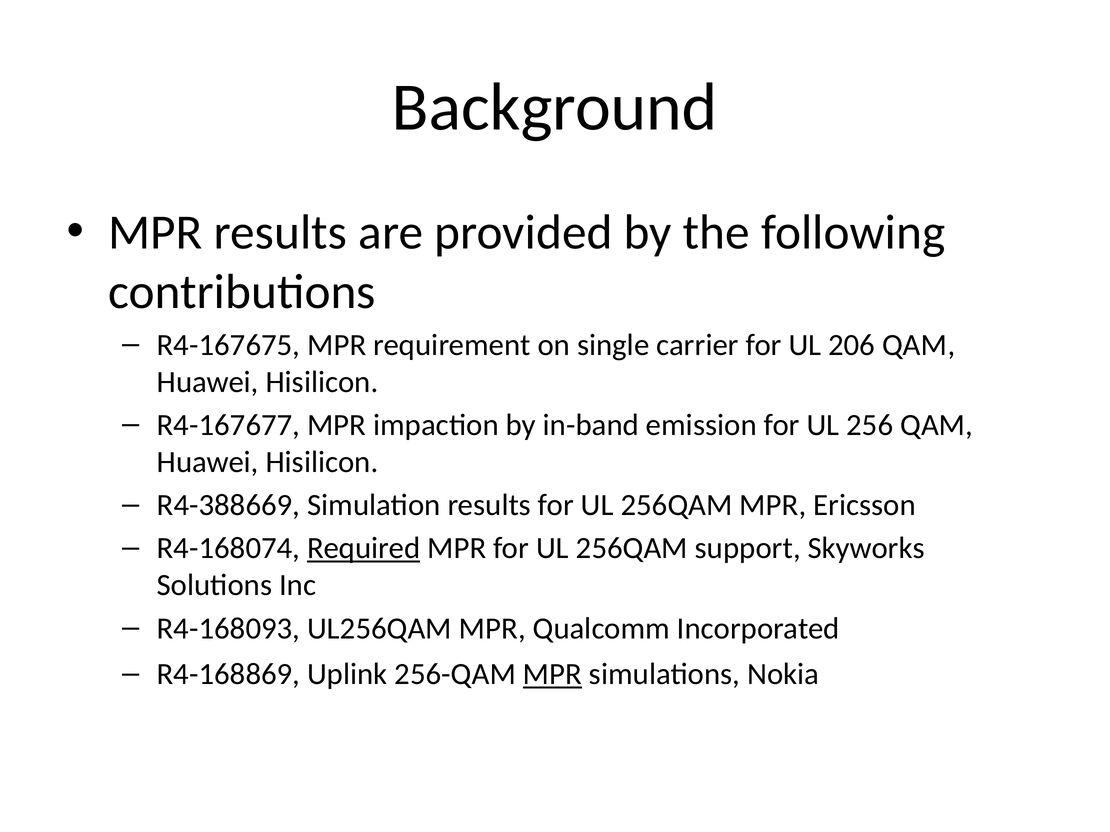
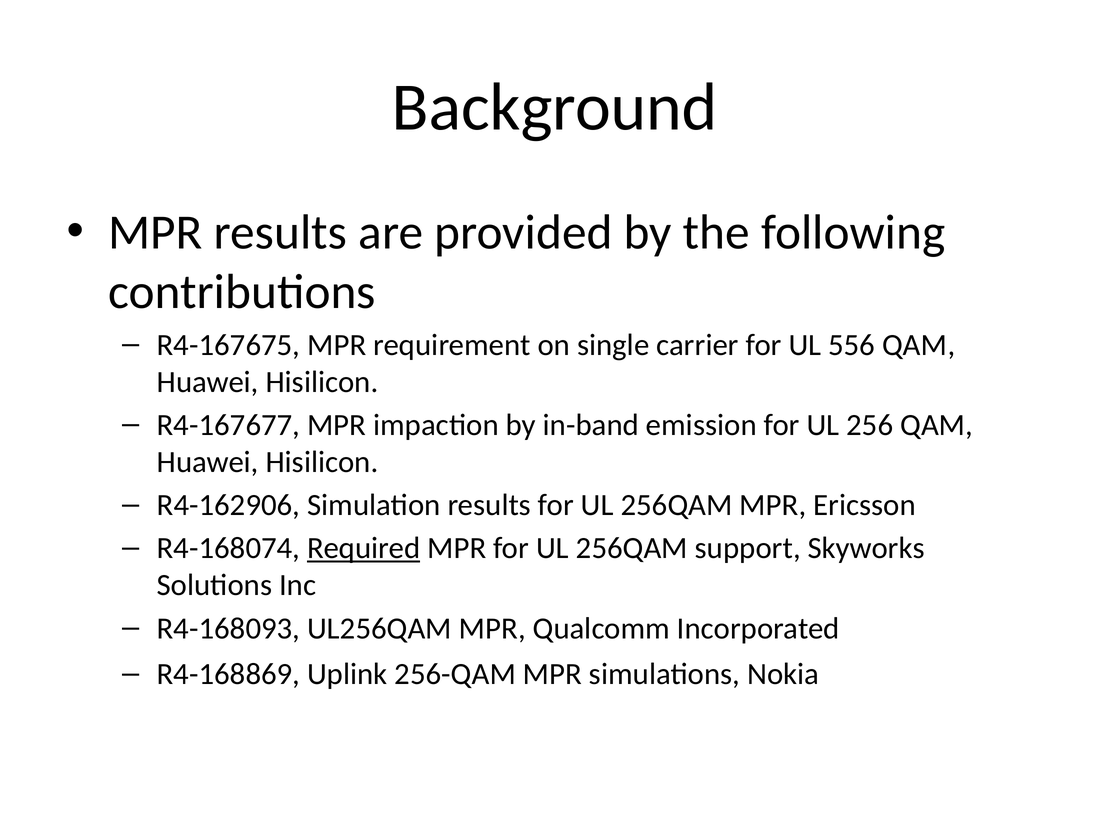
206: 206 -> 556
R4-388669: R4-388669 -> R4-162906
MPR at (552, 674) underline: present -> none
